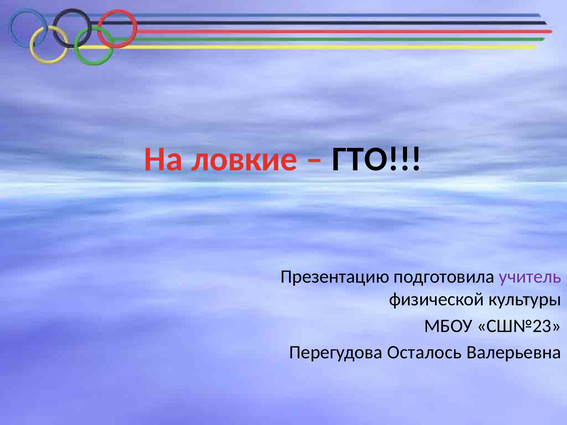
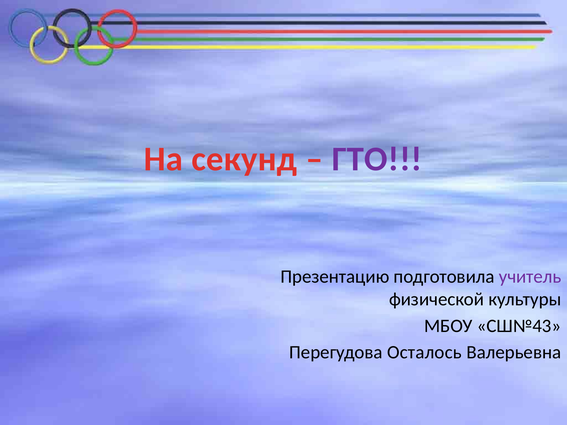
ловкие: ловкие -> секунд
ГТО colour: black -> purple
СШ№23: СШ№23 -> СШ№43
